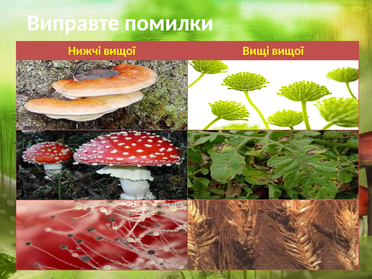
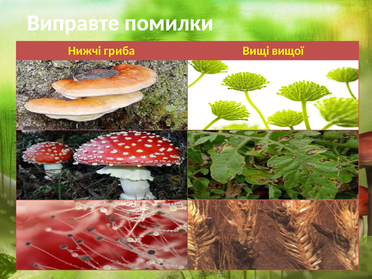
Нижчі вищої: вищої -> гриба
